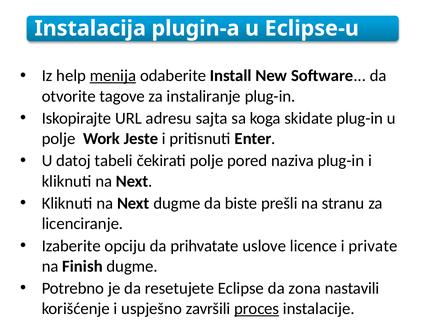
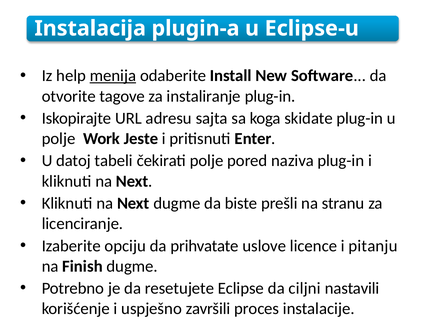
private: private -> pitanju
zona: zona -> ciljni
proces underline: present -> none
